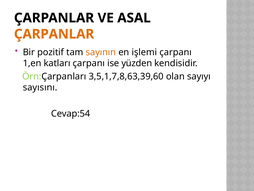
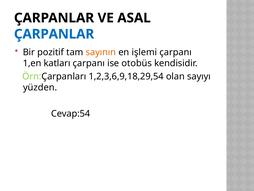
ÇARPANLAR at (54, 34) colour: orange -> blue
yüzden: yüzden -> otobüs
3,5,1,7,8,63,39,60: 3,5,1,7,8,63,39,60 -> 1,2,3,6,9,18,29,54
sayısını: sayısını -> yüzden
